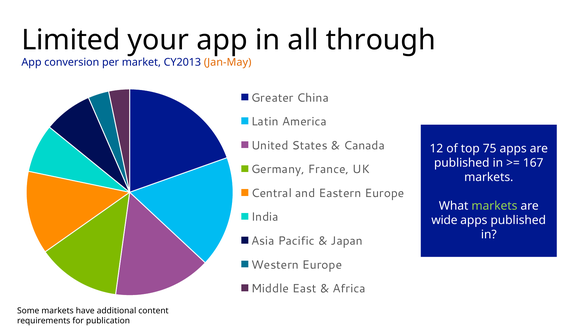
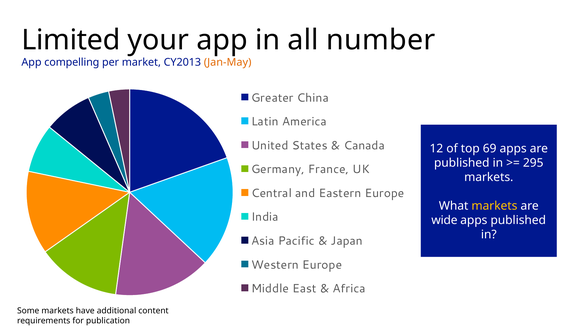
through: through -> number
conversion: conversion -> compelling
75: 75 -> 69
167: 167 -> 295
markets at (494, 206) colour: light green -> yellow
